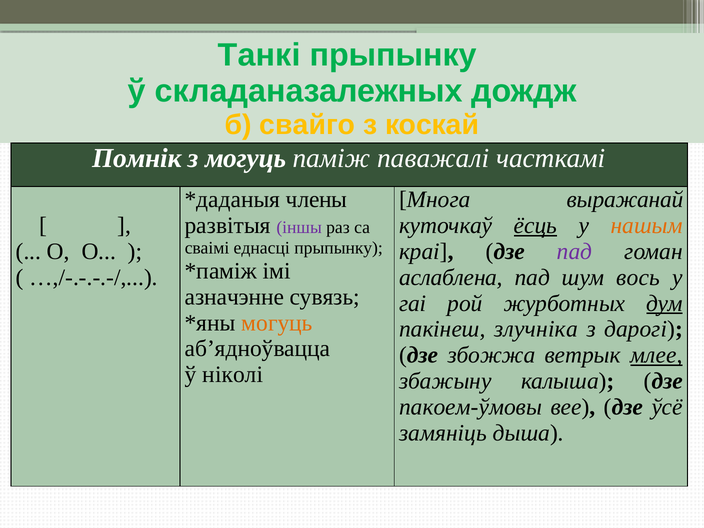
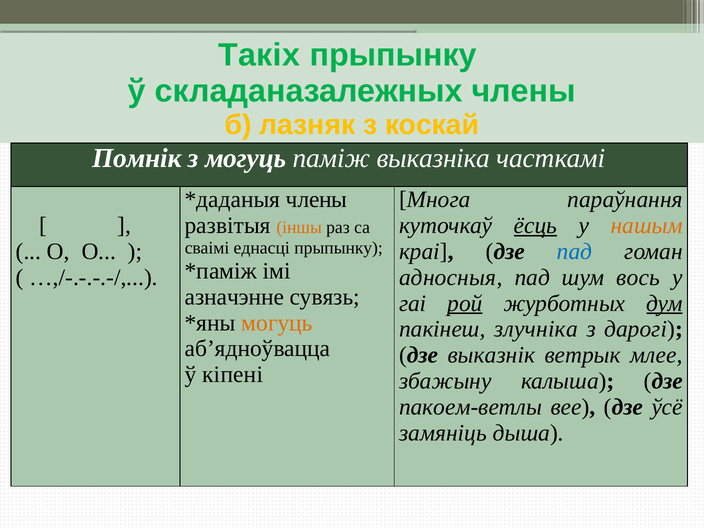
Танкі: Танкі -> Такіх
складаназалежных дождж: дождж -> члены
свайго: свайго -> лазняк
паважалі: паважалі -> выказніка
выражанай: выражанай -> параўнання
іншы colour: purple -> orange
пад at (575, 251) colour: purple -> blue
аслаблена: аслаблена -> адносныя
рой underline: none -> present
збожжа: збожжа -> выказнік
млее underline: present -> none
ніколі: ніколі -> кіпені
пакоем-ўмовы: пакоем-ўмовы -> пакоем-ветлы
